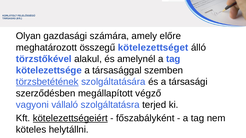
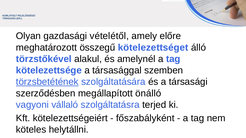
számára: számára -> vételétől
végző: végző -> önálló
kötelezettségeiért underline: present -> none
